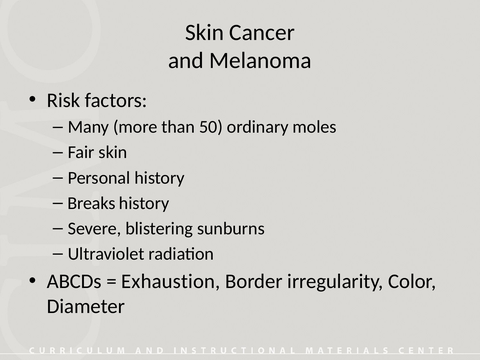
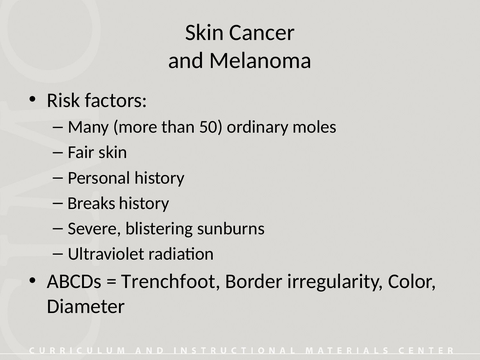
Exhaustion: Exhaustion -> Trenchfoot
